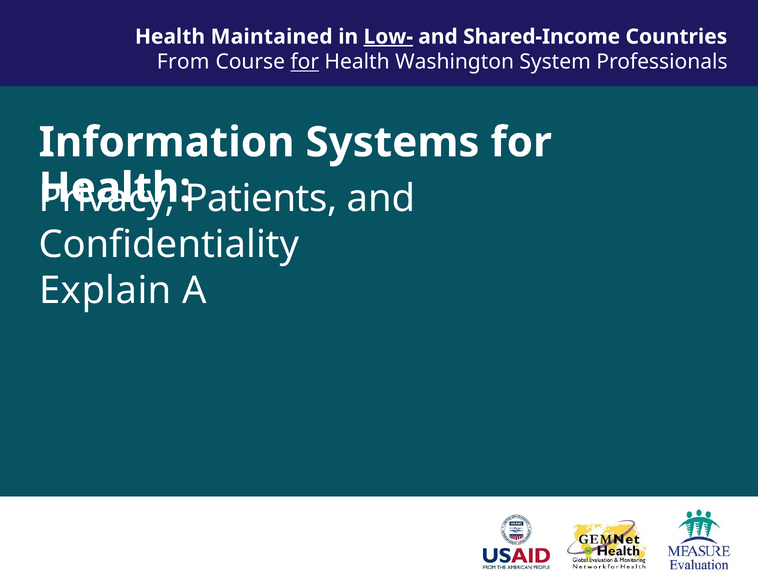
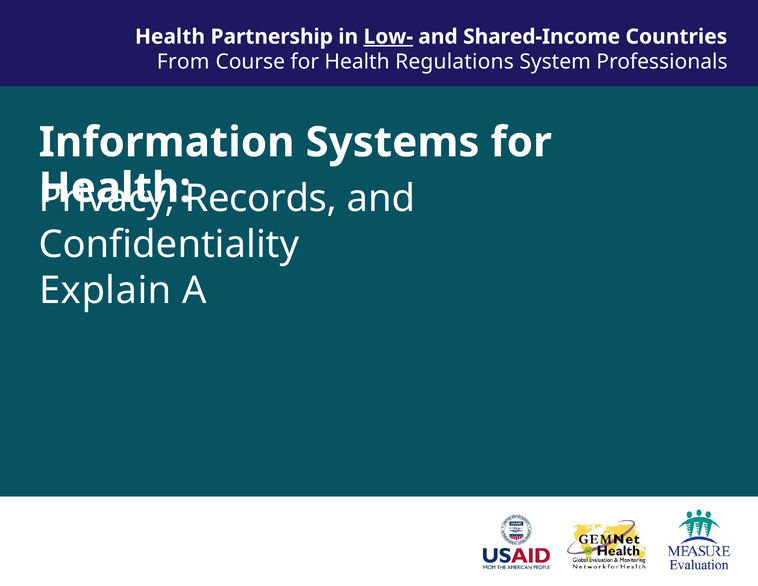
Maintained: Maintained -> Partnership
for at (305, 62) underline: present -> none
Washington: Washington -> Regulations
Patients: Patients -> Records
